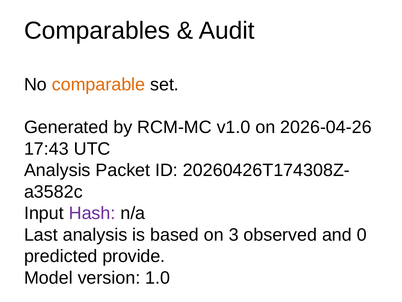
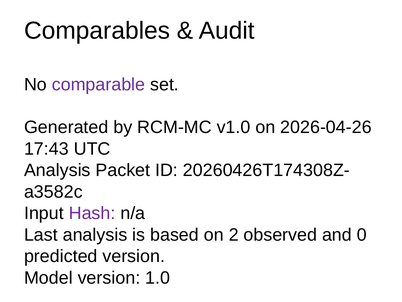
comparable colour: orange -> purple
3: 3 -> 2
predicted provide: provide -> version
